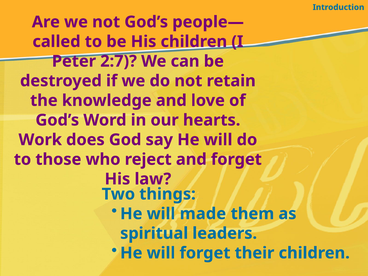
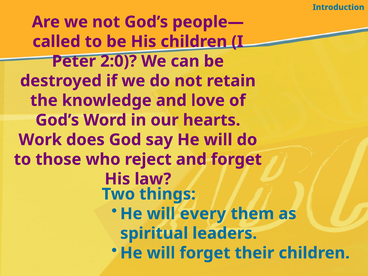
2:7: 2:7 -> 2:0
made: made -> every
